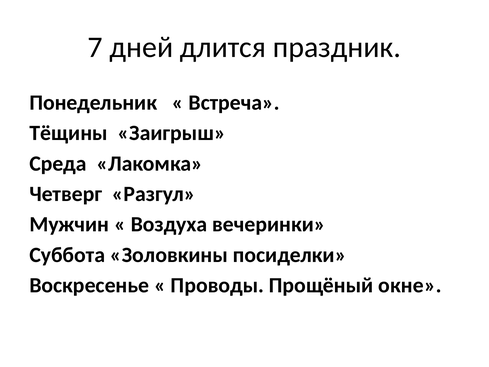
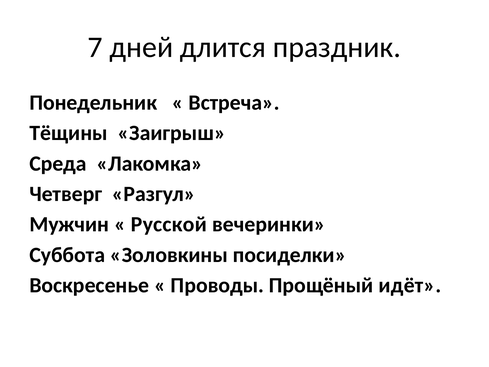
Воздуха: Воздуха -> Русской
окне: окне -> идёт
